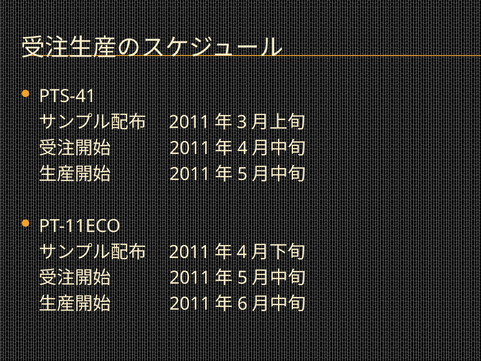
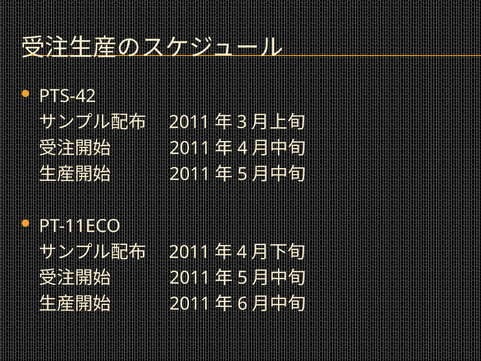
PTS-41: PTS-41 -> PTS-42
